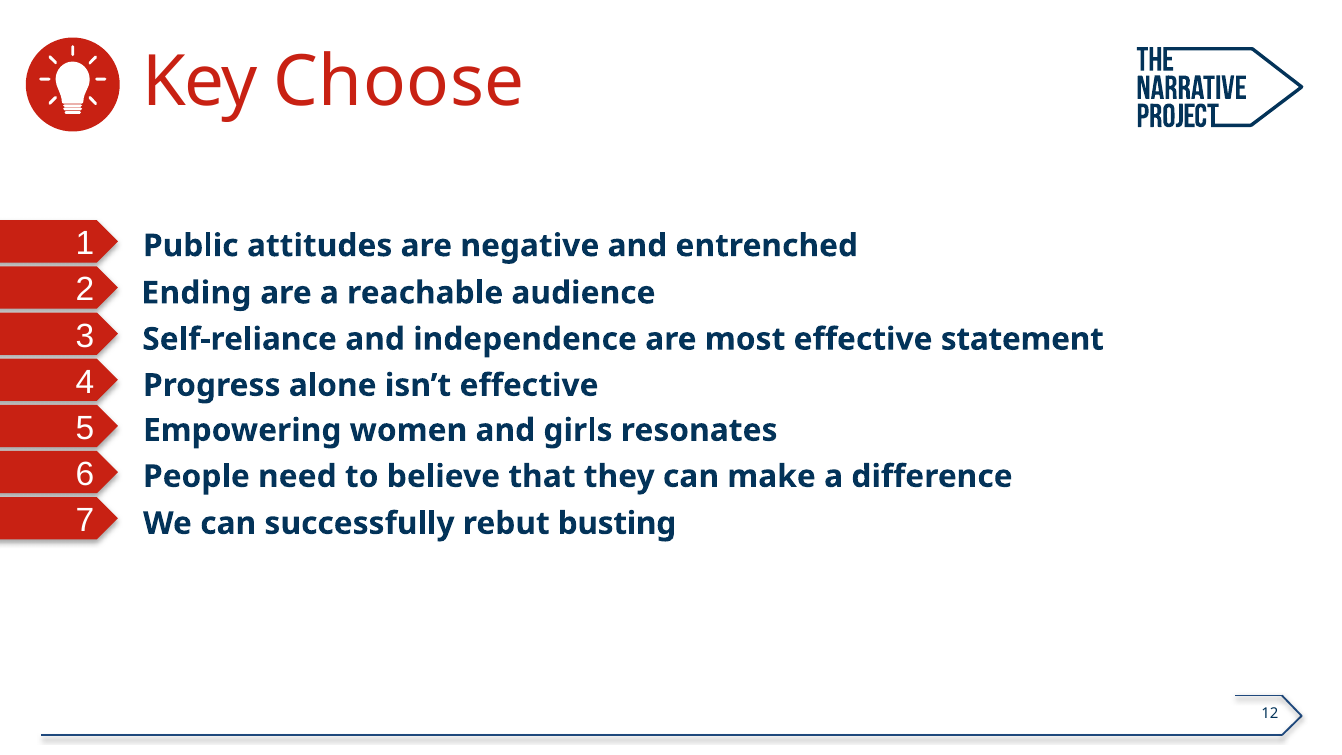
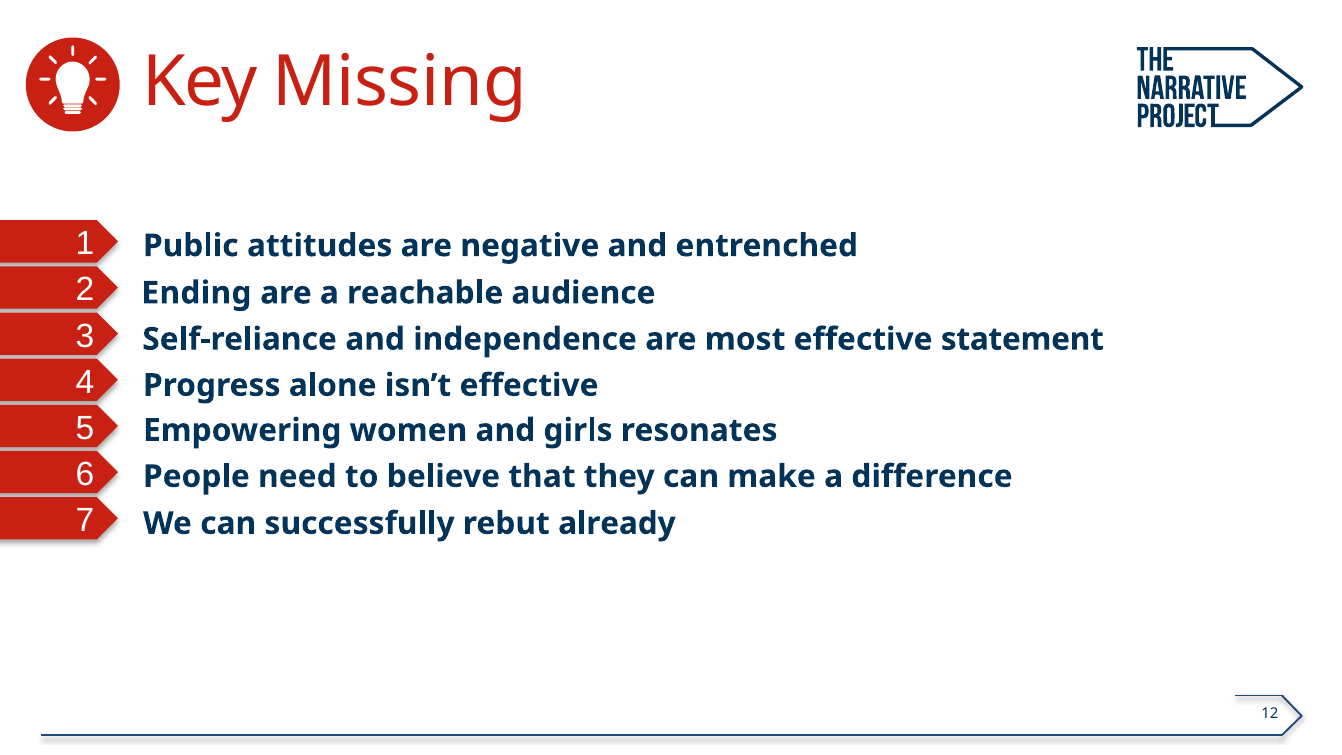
Choose: Choose -> Missing
busting: busting -> already
